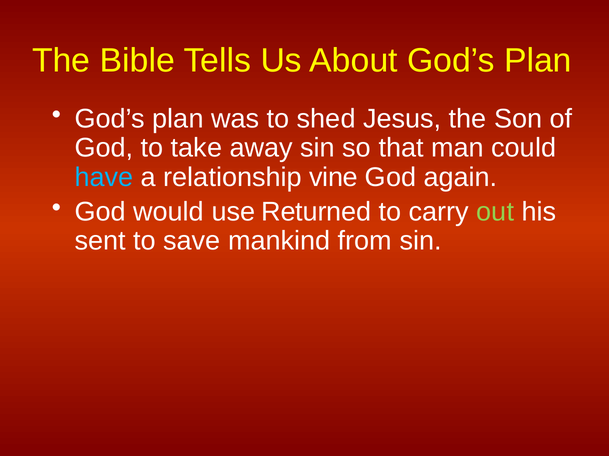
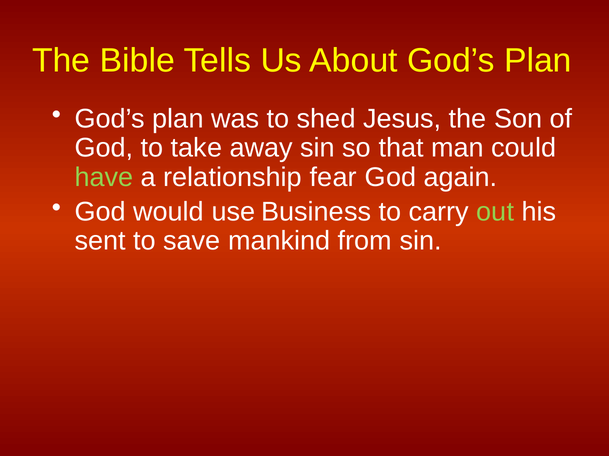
have colour: light blue -> light green
vine: vine -> fear
Returned: Returned -> Business
